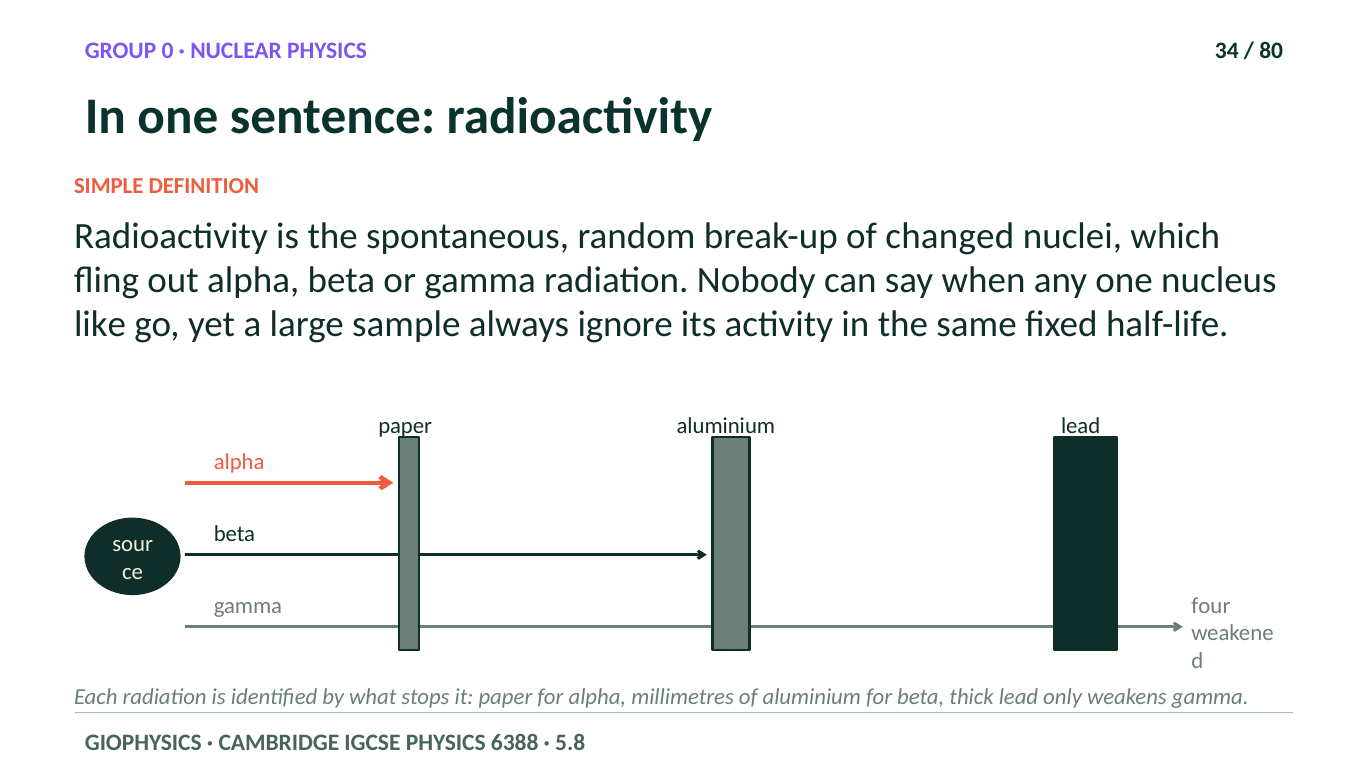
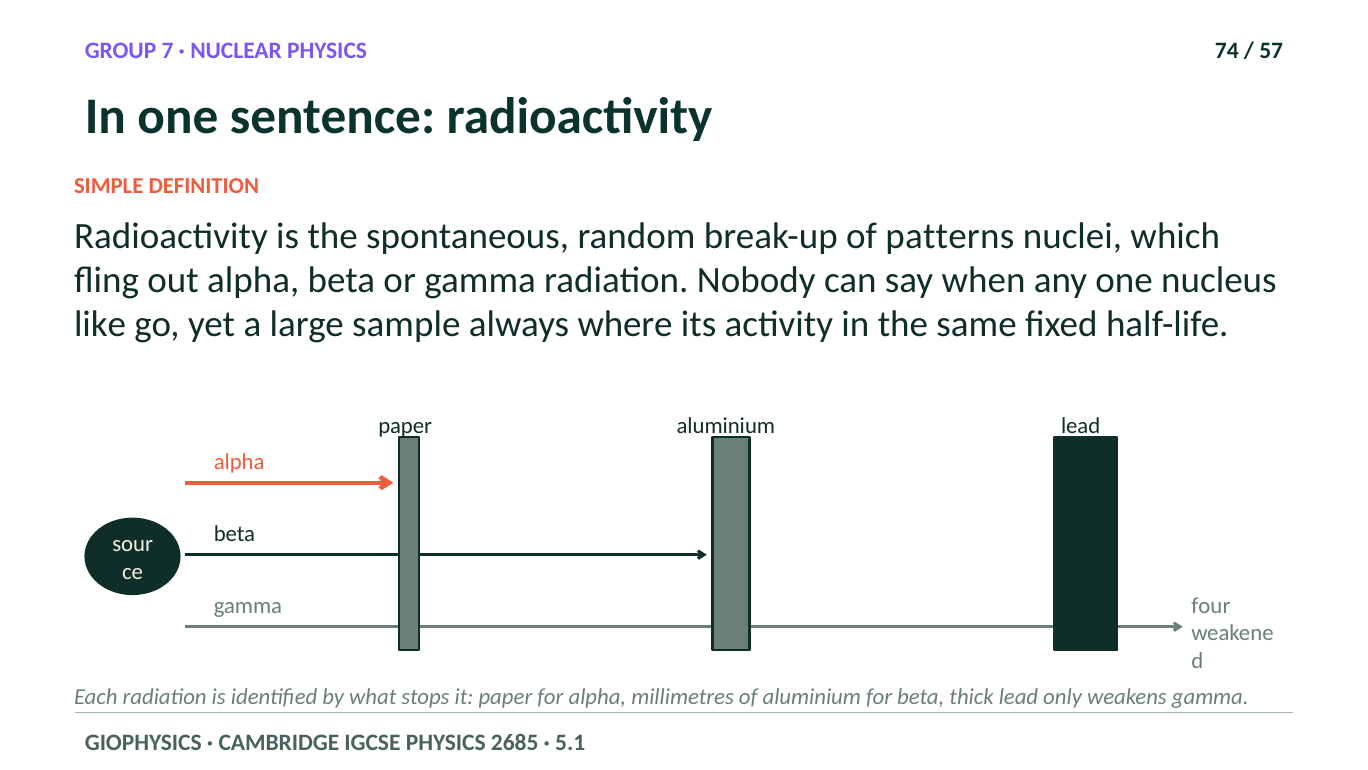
0: 0 -> 7
34: 34 -> 74
80: 80 -> 57
changed: changed -> patterns
ignore: ignore -> where
6388: 6388 -> 2685
5.8: 5.8 -> 5.1
